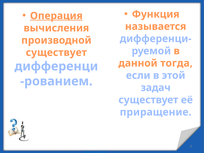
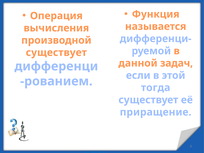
Операция underline: present -> none
тогда: тогда -> задач
задач: задач -> тогда
